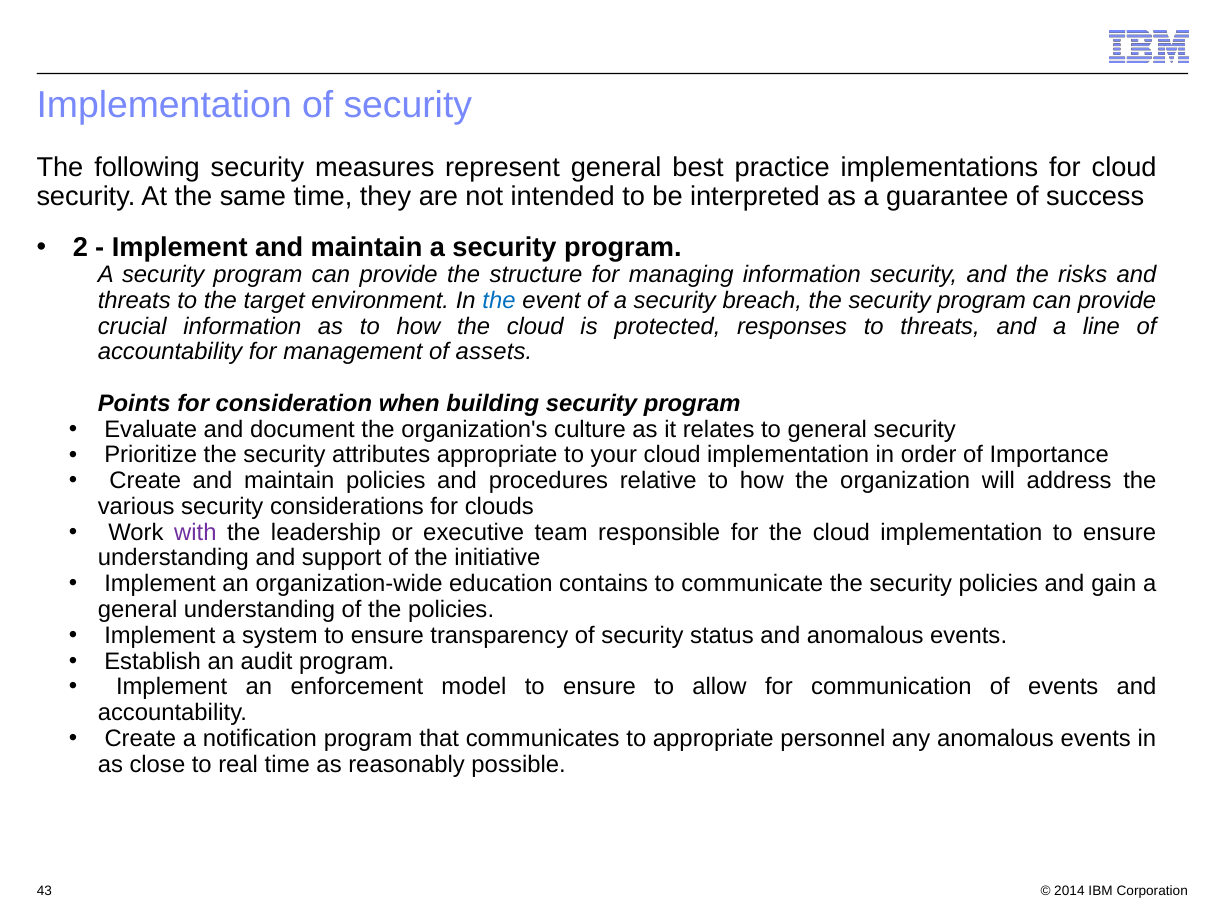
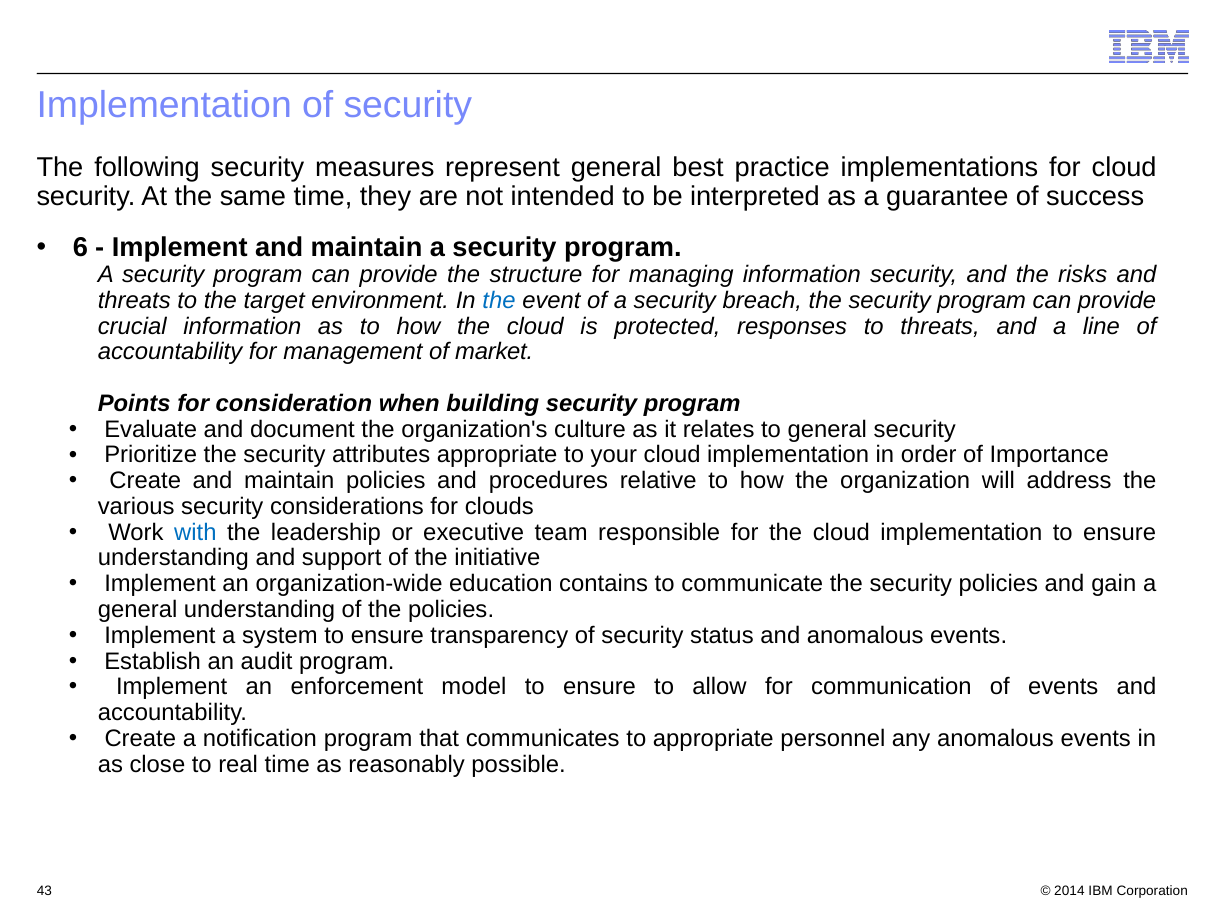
2: 2 -> 6
assets: assets -> market
with colour: purple -> blue
